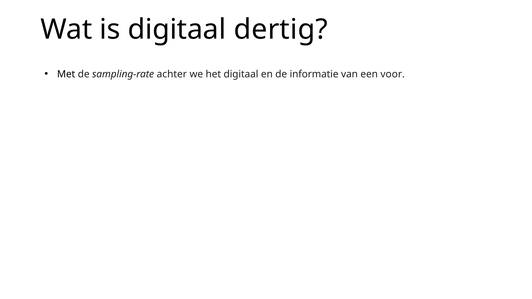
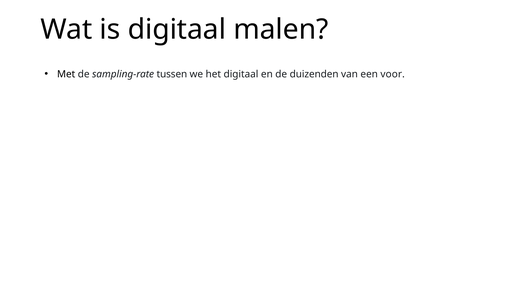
dertig: dertig -> malen
achter: achter -> tussen
informatie: informatie -> duizenden
